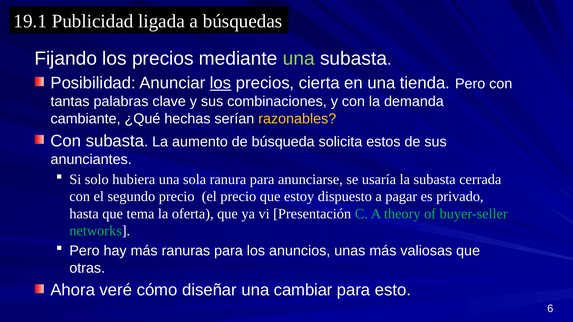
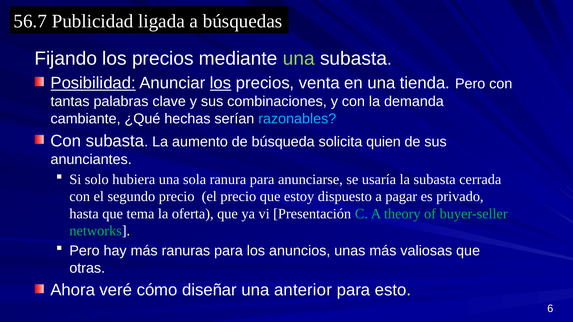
19.1: 19.1 -> 56.7
Posibilidad underline: none -> present
cierta: cierta -> venta
razonables colour: yellow -> light blue
estos: estos -> quien
cambiar: cambiar -> anterior
